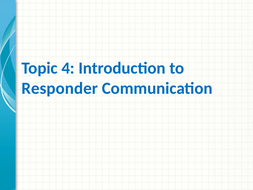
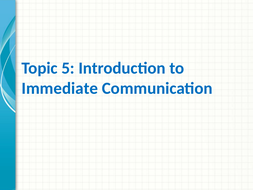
4: 4 -> 5
Responder: Responder -> Immediate
